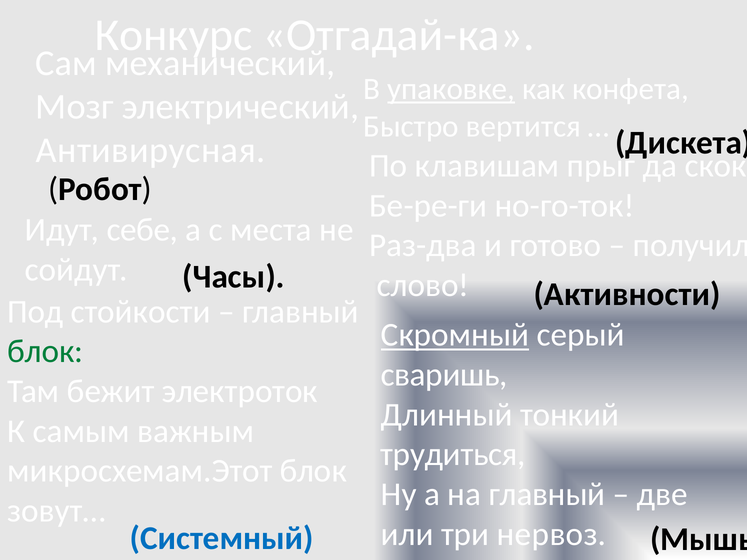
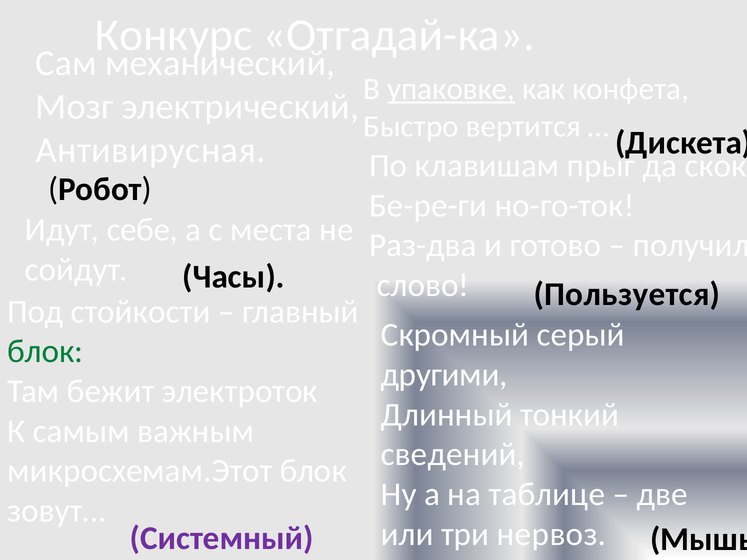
Активности: Активности -> Пользуется
Скромный underline: present -> none
сваришь: сваришь -> другими
трудиться: трудиться -> сведений
на главный: главный -> таблице
Системный colour: blue -> purple
